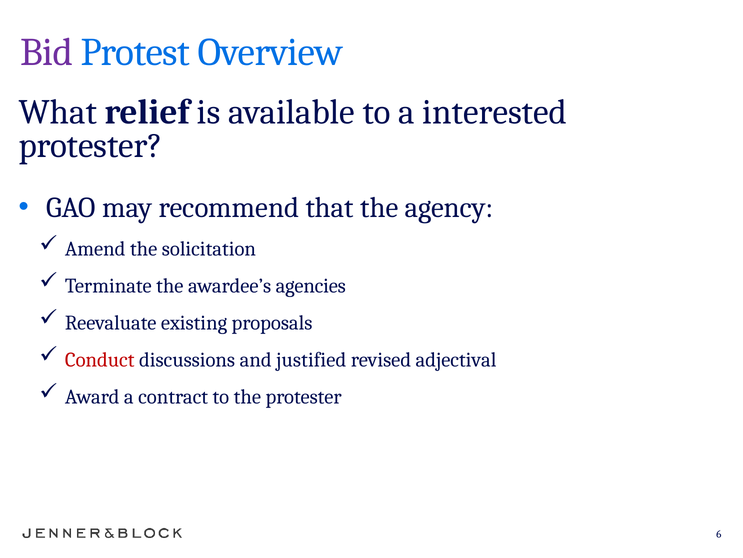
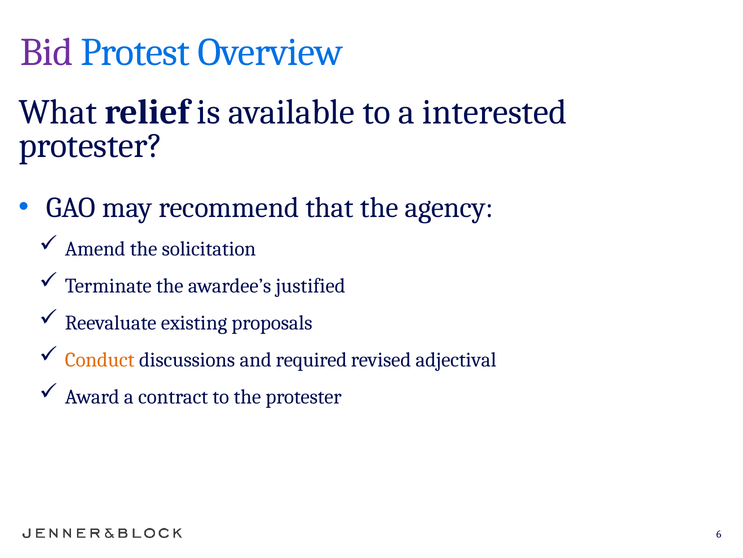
agencies: agencies -> justified
Conduct colour: red -> orange
justified: justified -> required
